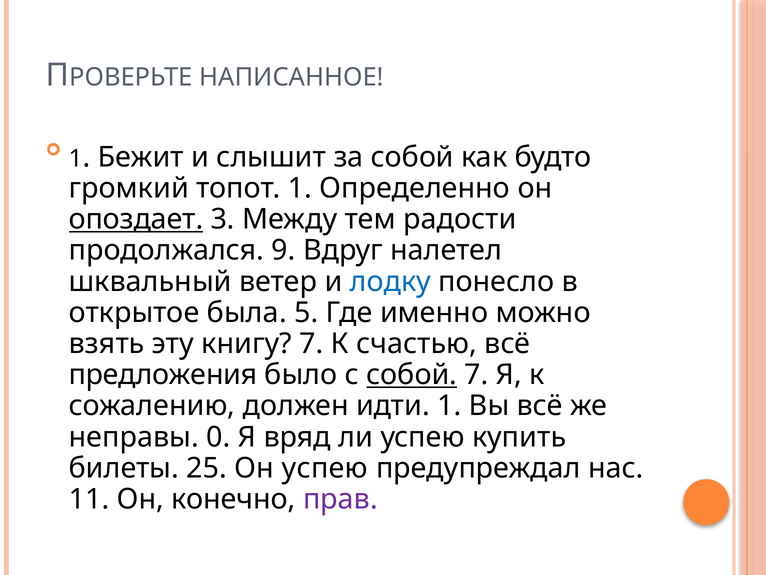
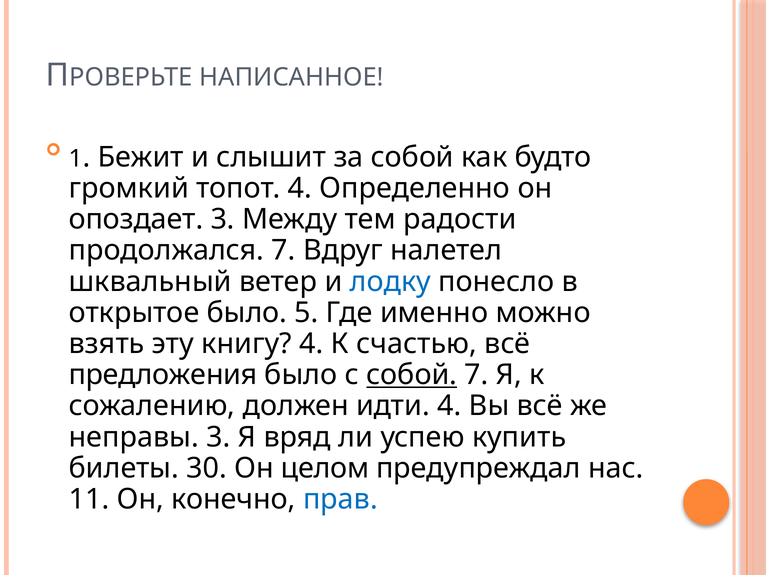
топот 1: 1 -> 4
опоздает underline: present -> none
продолжался 9: 9 -> 7
открытое была: была -> было
книгу 7: 7 -> 4
идти 1: 1 -> 4
неправы 0: 0 -> 3
25: 25 -> 30
Он успею: успею -> целом
прав colour: purple -> blue
